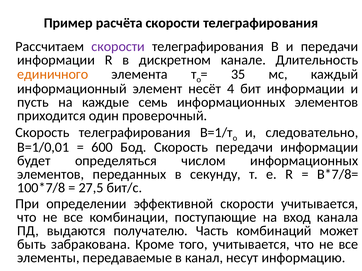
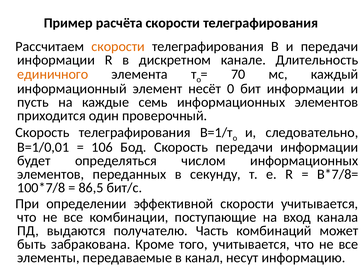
скорости at (118, 47) colour: purple -> orange
35: 35 -> 70
4: 4 -> 0
600: 600 -> 106
27,5: 27,5 -> 86,5
